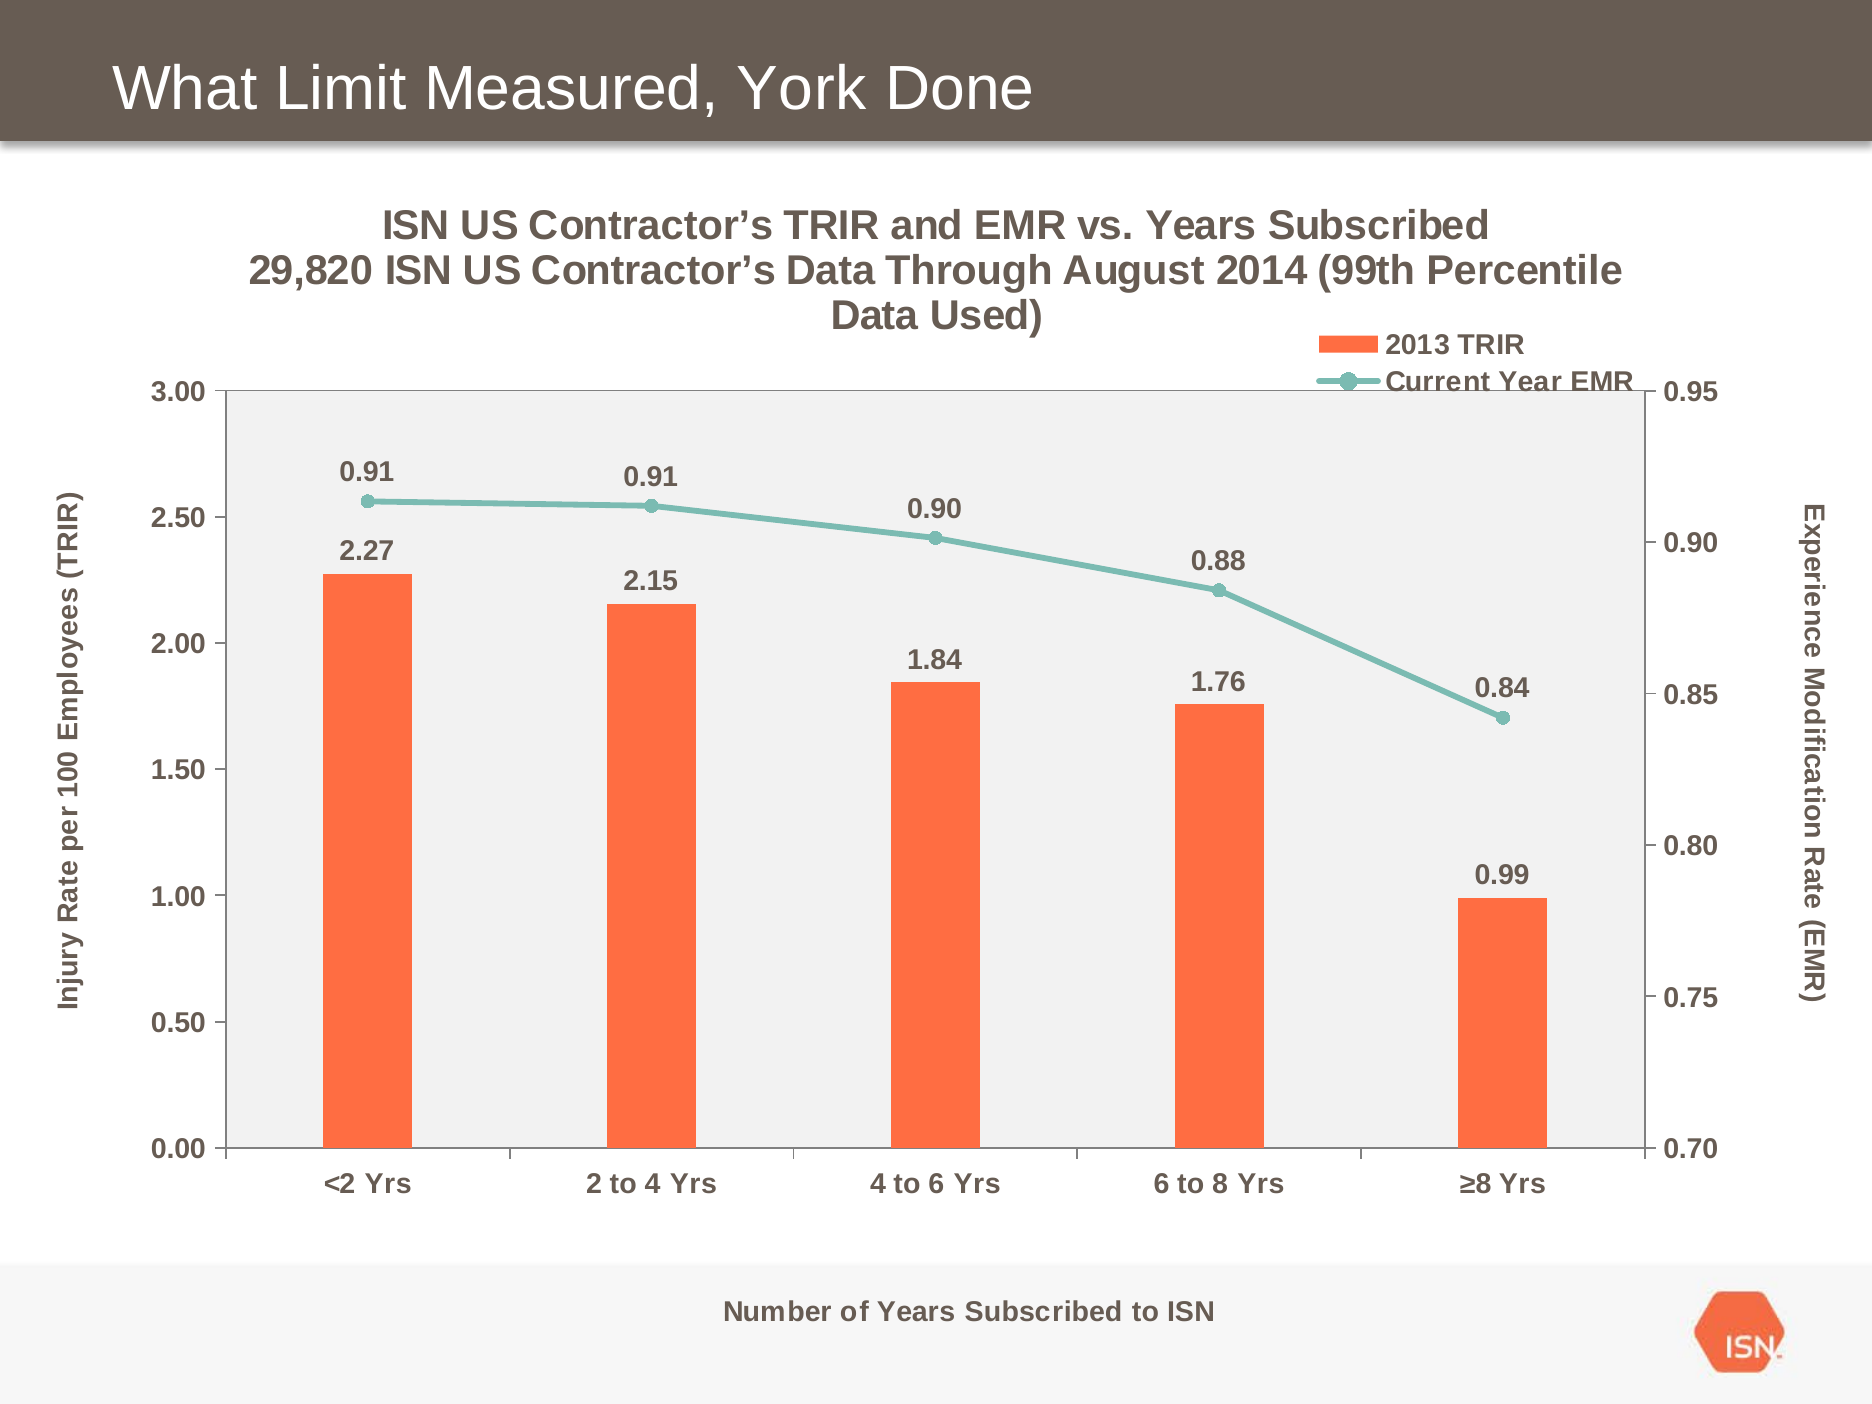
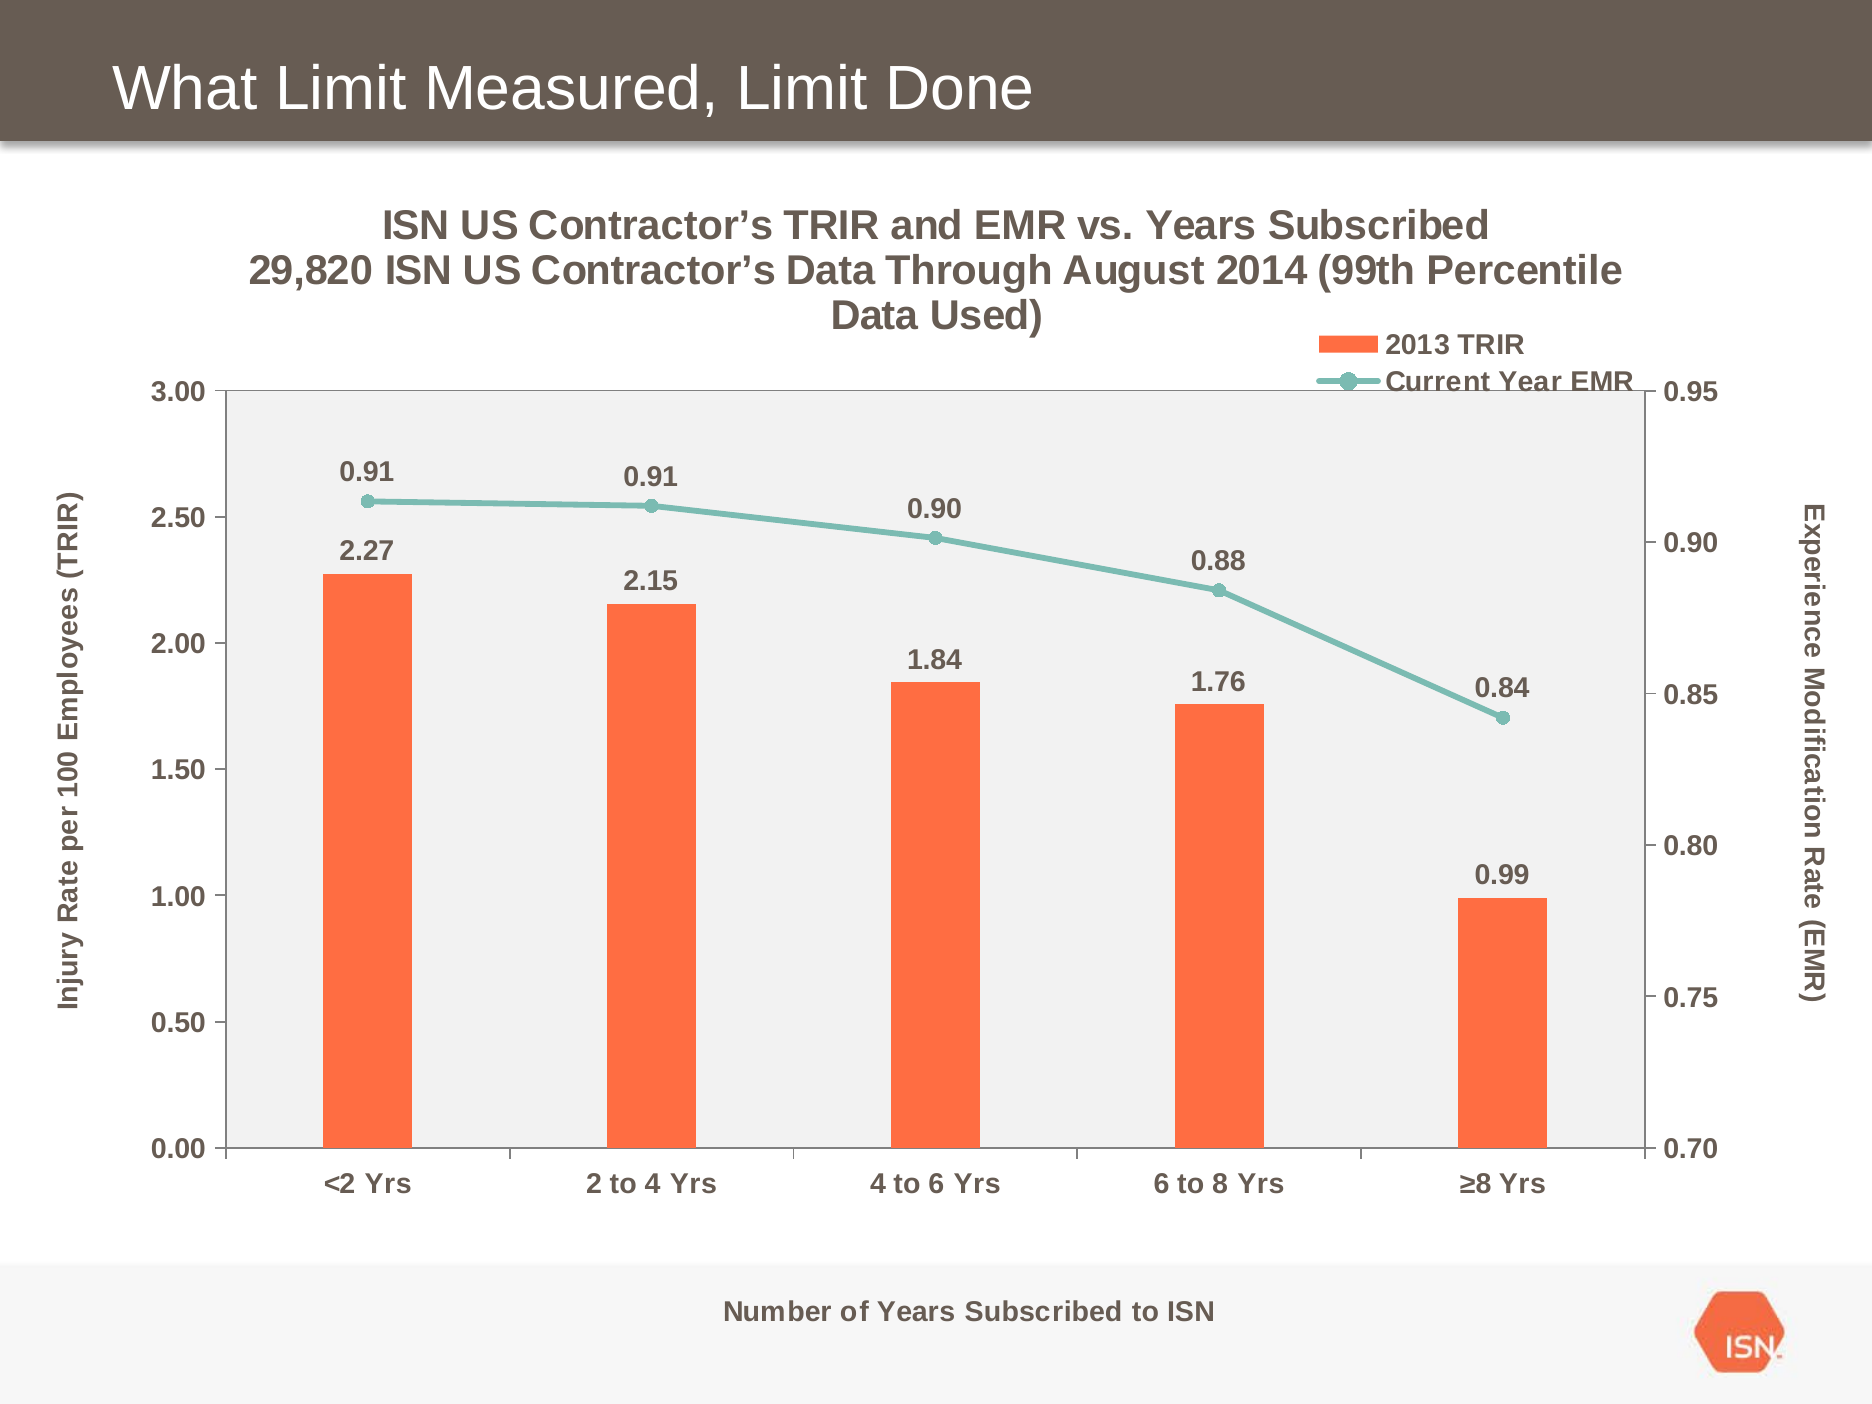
Measured York: York -> Limit
